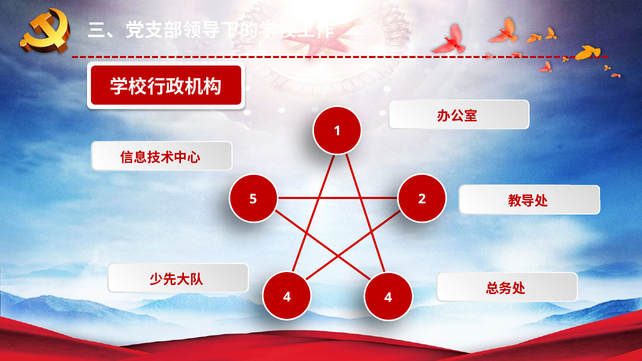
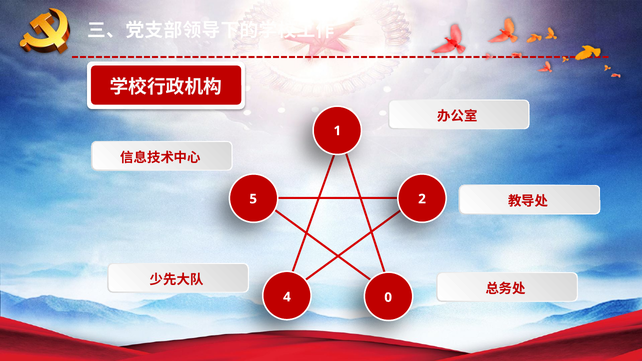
4 4: 4 -> 0
